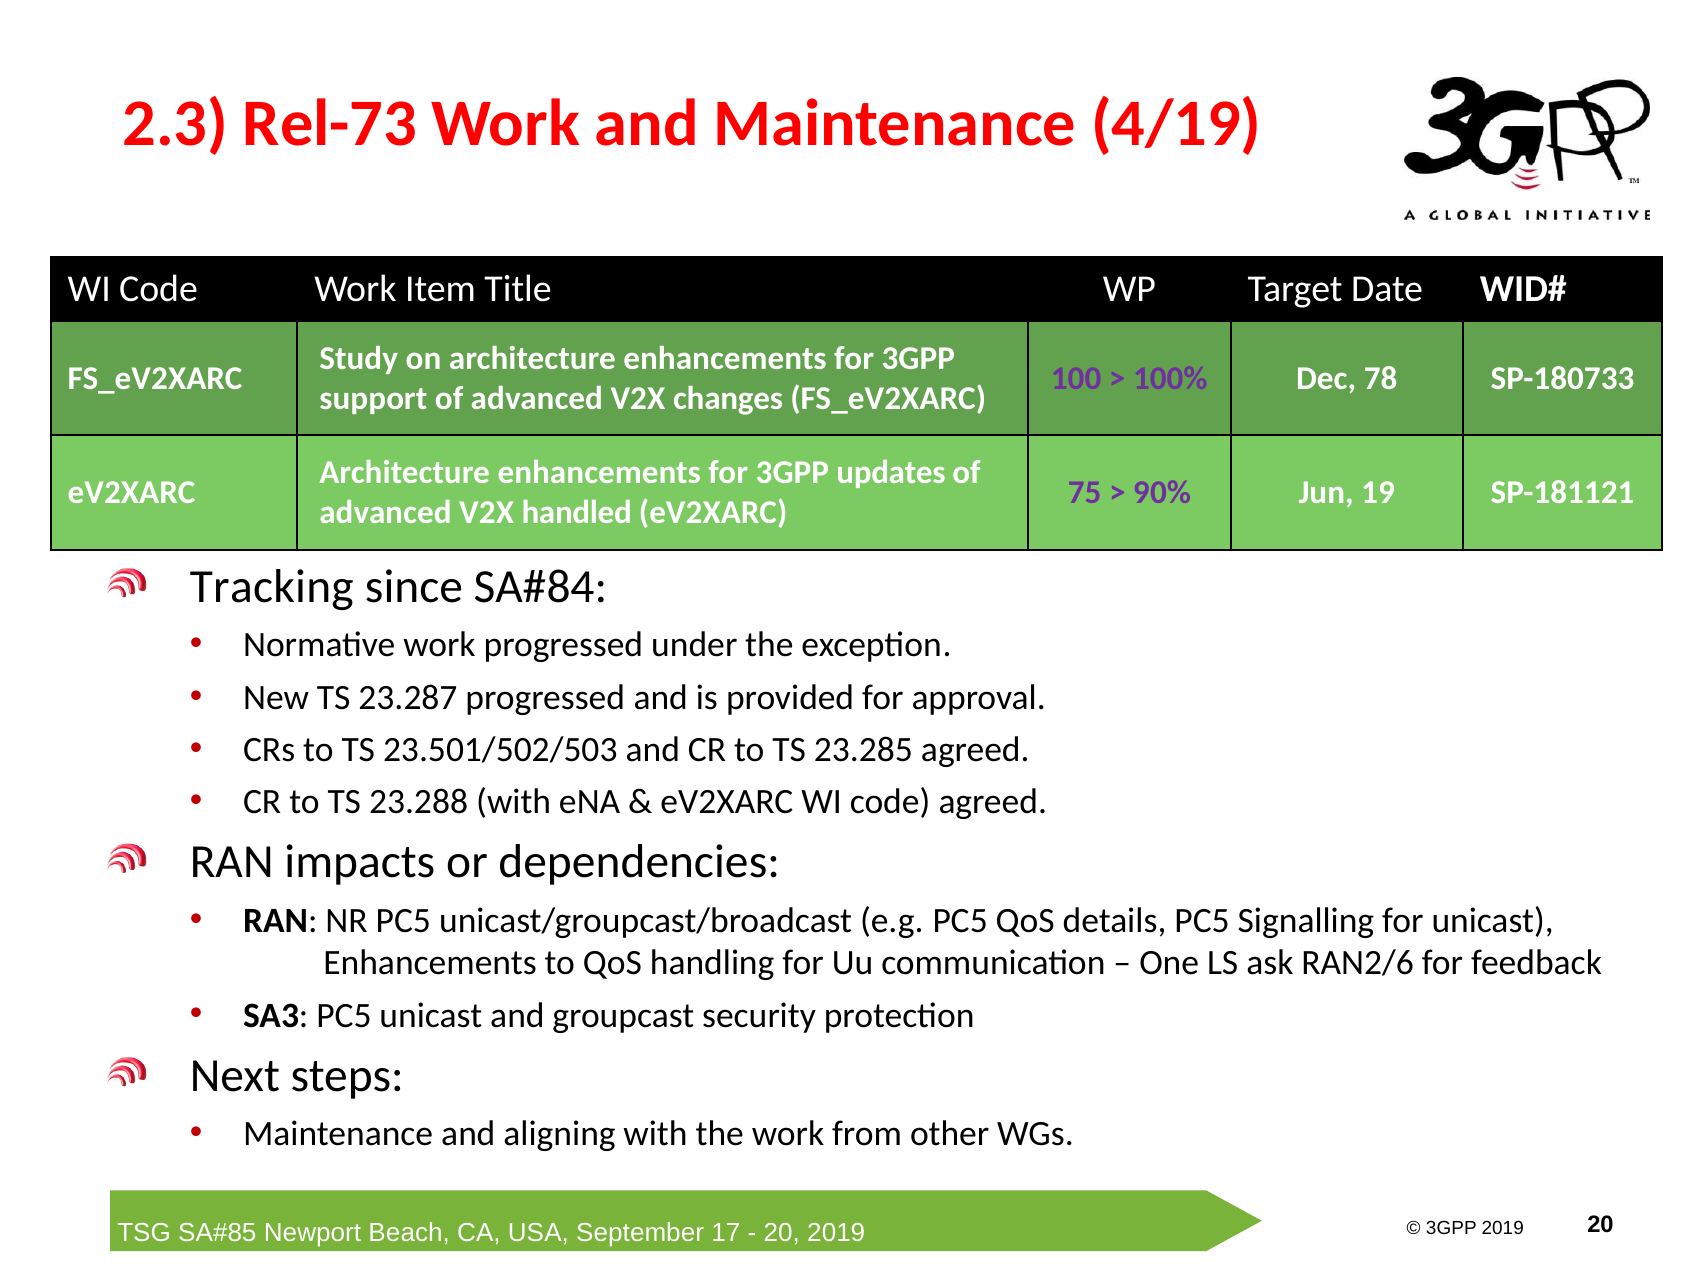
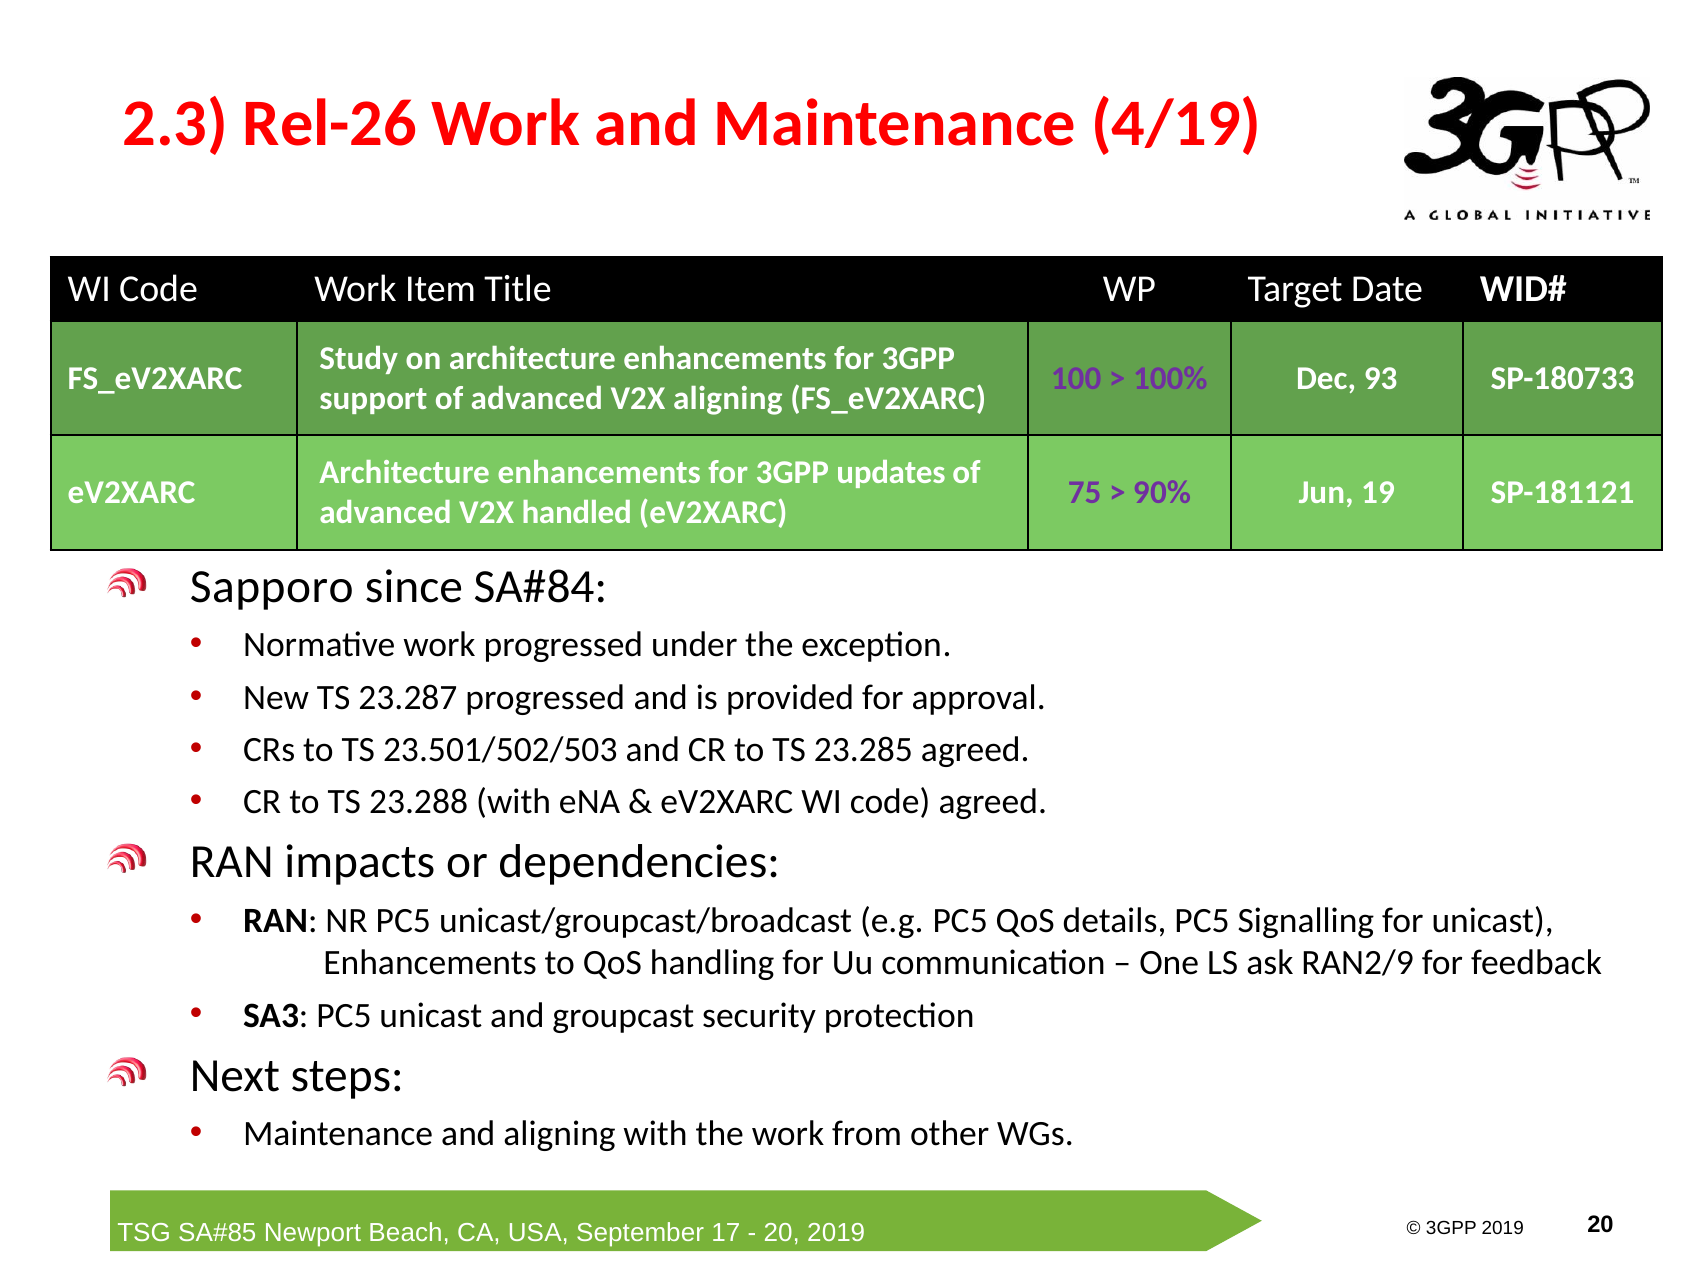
Rel-73: Rel-73 -> Rel-26
78: 78 -> 93
V2X changes: changes -> aligning
Tracking: Tracking -> Sapporo
RAN2/6: RAN2/6 -> RAN2/9
